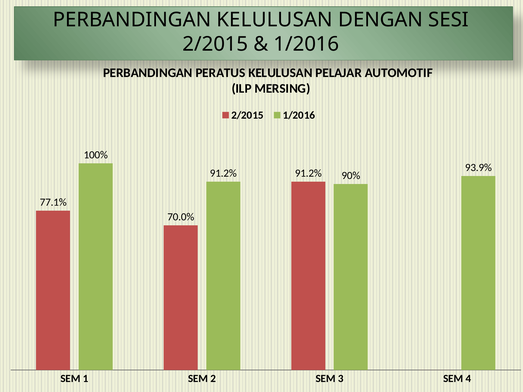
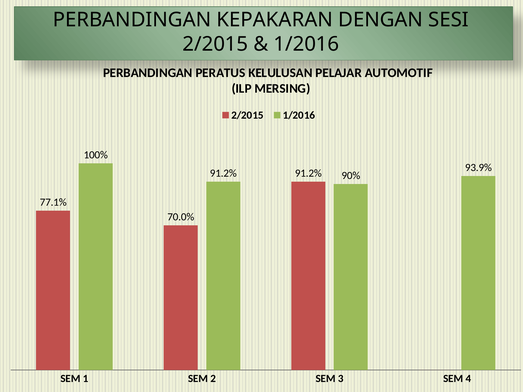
PERBANDINGAN KELULUSAN: KELULUSAN -> KEPAKARAN
